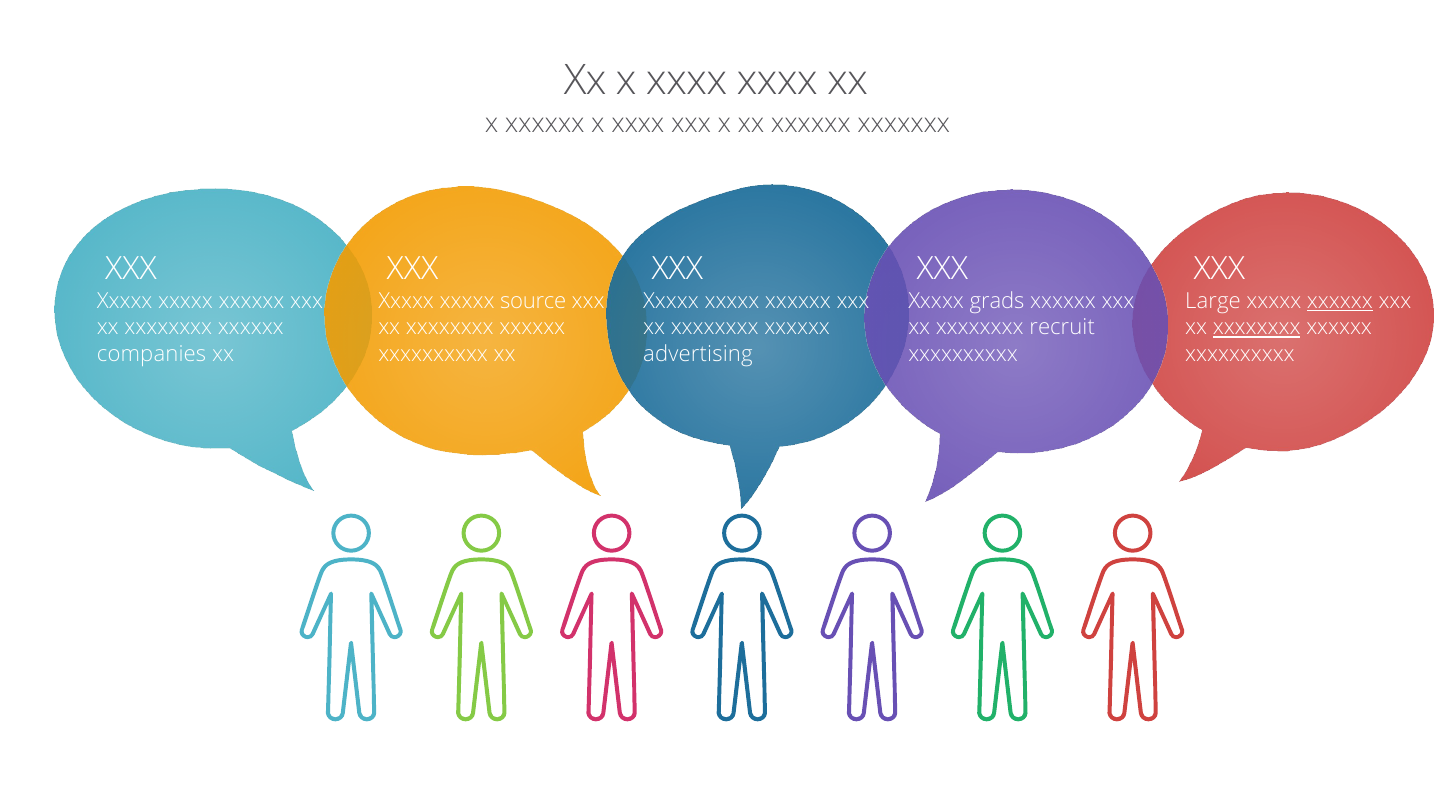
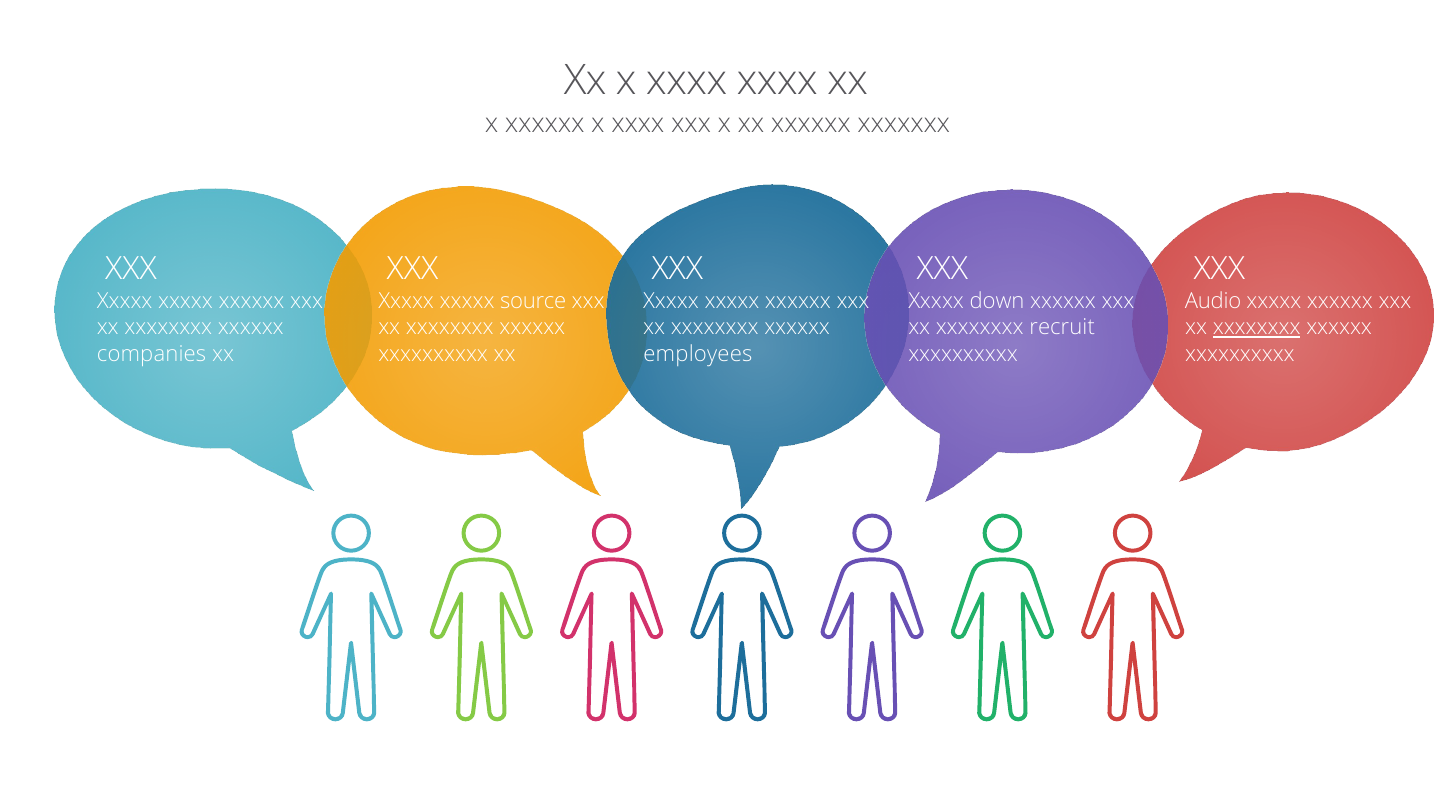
grads: grads -> down
Large: Large -> Audio
xxxxxx at (1340, 301) underline: present -> none
advertising: advertising -> employees
